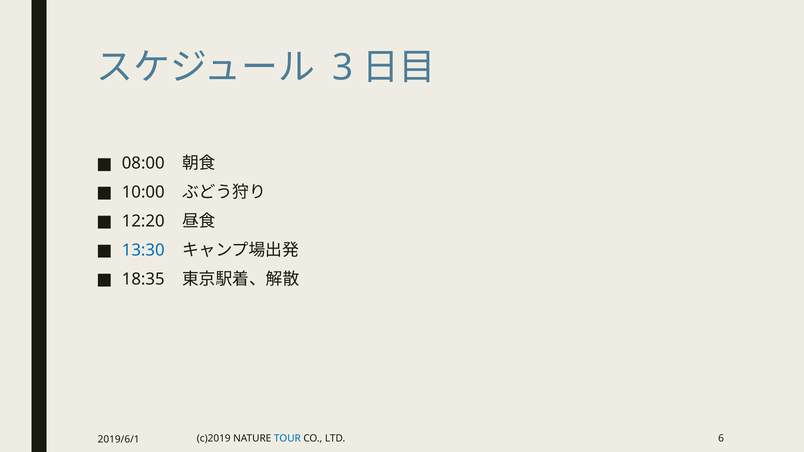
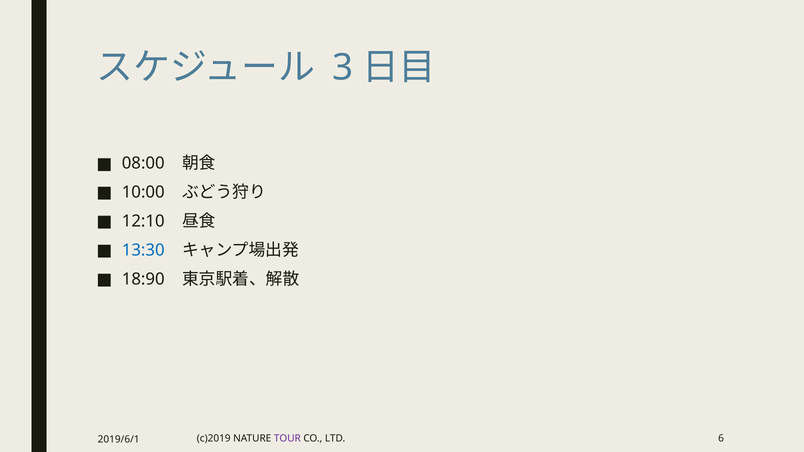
12:20: 12:20 -> 12:10
18:35: 18:35 -> 18:90
TOUR colour: blue -> purple
